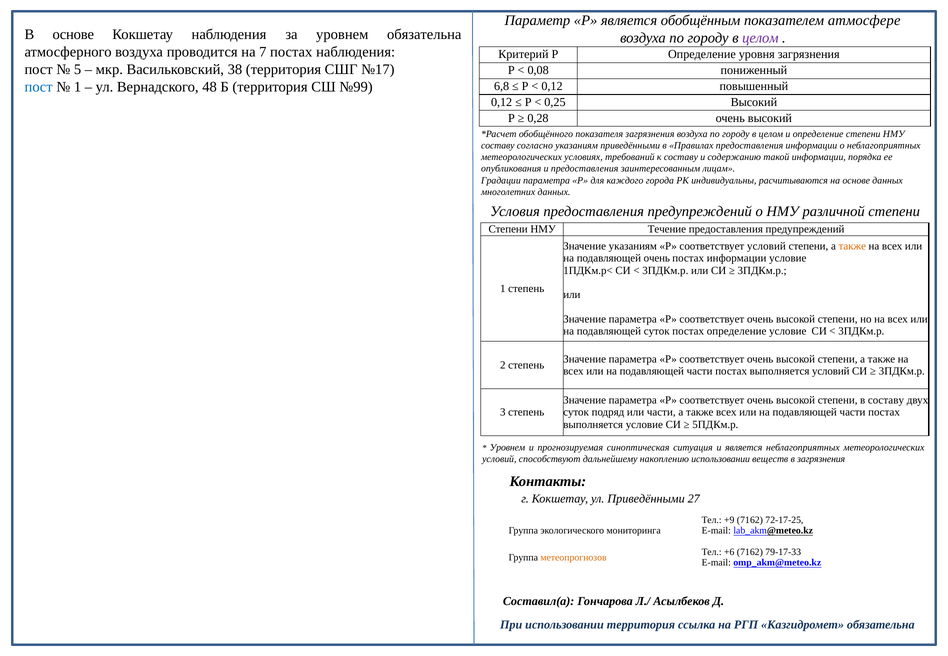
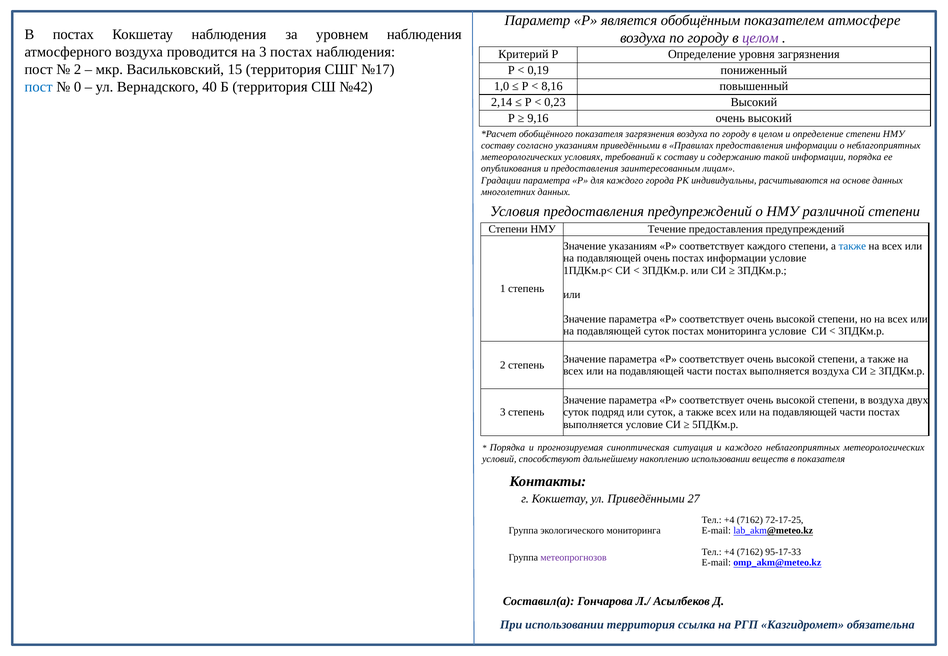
В основе: основе -> постах
уровнем обязательна: обязательна -> наблюдения
на 7: 7 -> 3
5 at (78, 70): 5 -> 2
38: 38 -> 15
0,08: 0,08 -> 0,19
1 at (78, 87): 1 -> 0
48: 48 -> 40
№99: №99 -> №42
6,8: 6,8 -> 1,0
0,12 at (552, 86): 0,12 -> 8,16
0,12 at (502, 102): 0,12 -> 2,14
0,25: 0,25 -> 0,23
0,28: 0,28 -> 9,16
соответствует условий: условий -> каждого
также at (852, 246) colour: orange -> blue
постах определение: определение -> мониторинга
выполняется условий: условий -> воздуха
в составу: составу -> воздуха
или части: части -> суток
Уровнем at (507, 448): Уровнем -> Порядка
и является: является -> каждого
в загрязнения: загрязнения -> показателя
+9 at (729, 520): +9 -> +4
+6 at (729, 552): +6 -> +4
79-17-33: 79-17-33 -> 95-17-33
метеопрогнозов colour: orange -> purple
